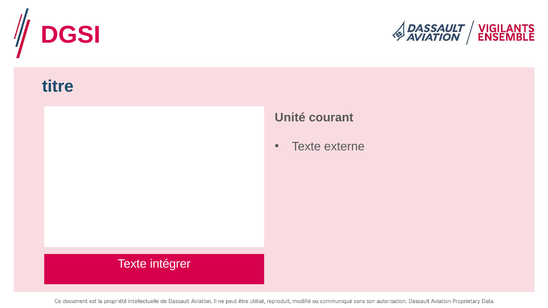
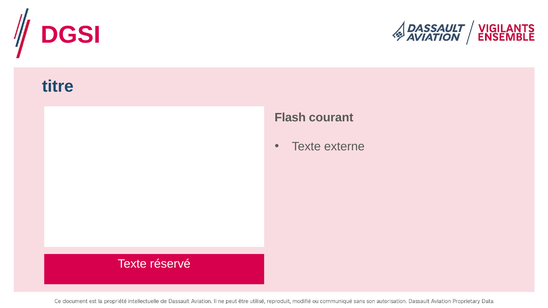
Unité: Unité -> Flash
intégrer: intégrer -> réservé
